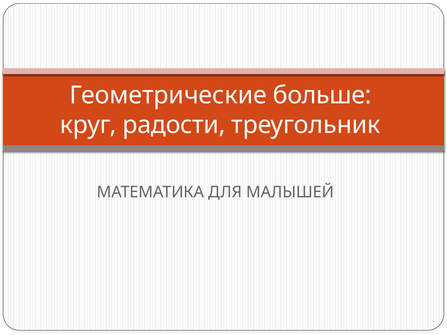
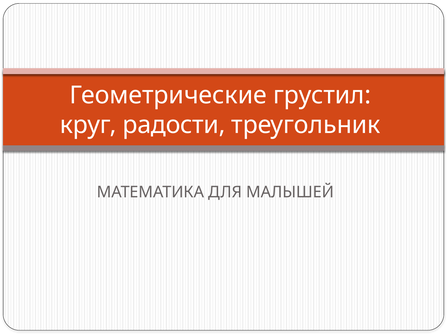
больше: больше -> грустил
